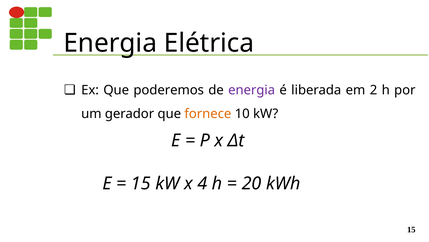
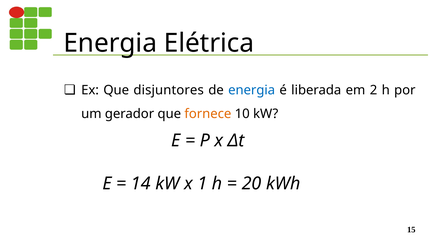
poderemos: poderemos -> disjuntores
energia at (252, 90) colour: purple -> blue
15 at (141, 183): 15 -> 14
4: 4 -> 1
